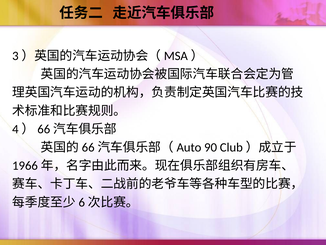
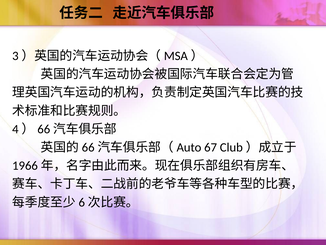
90: 90 -> 67
